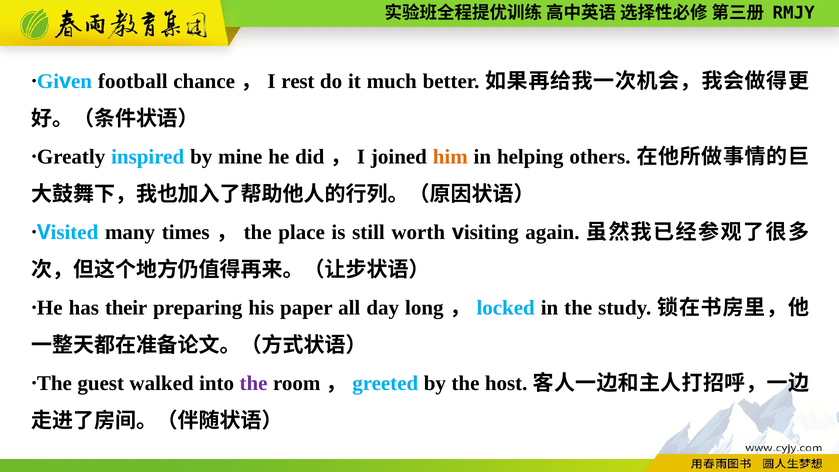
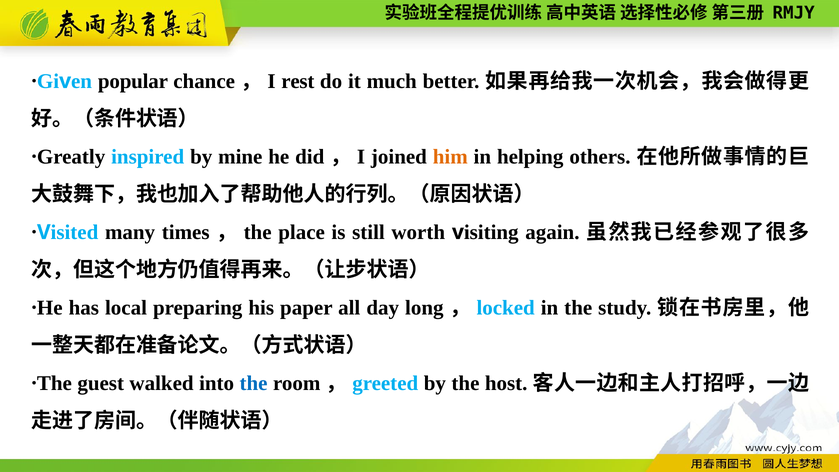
football: football -> popular
their: their -> local
the at (254, 383) colour: purple -> blue
